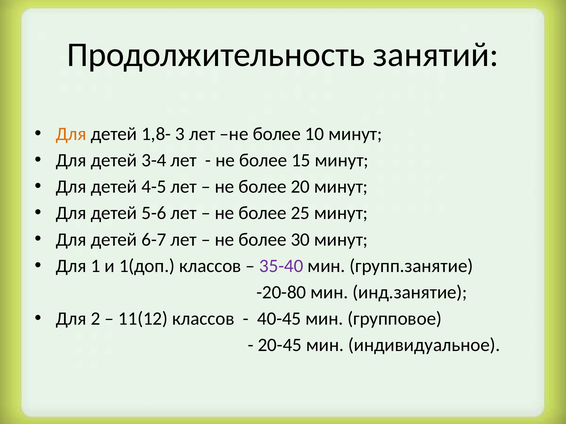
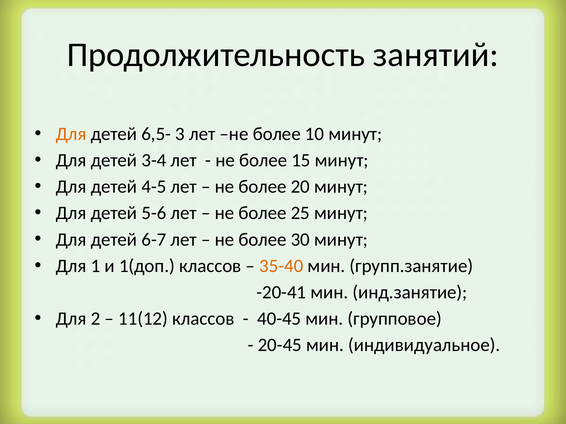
1,8-: 1,8- -> 6,5-
35-40 colour: purple -> orange
-20-80: -20-80 -> -20-41
